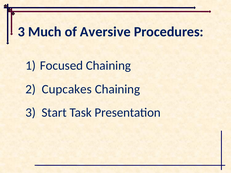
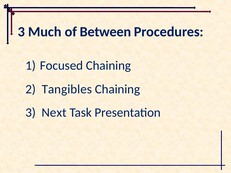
Aversive: Aversive -> Between
Cupcakes: Cupcakes -> Tangibles
Start: Start -> Next
